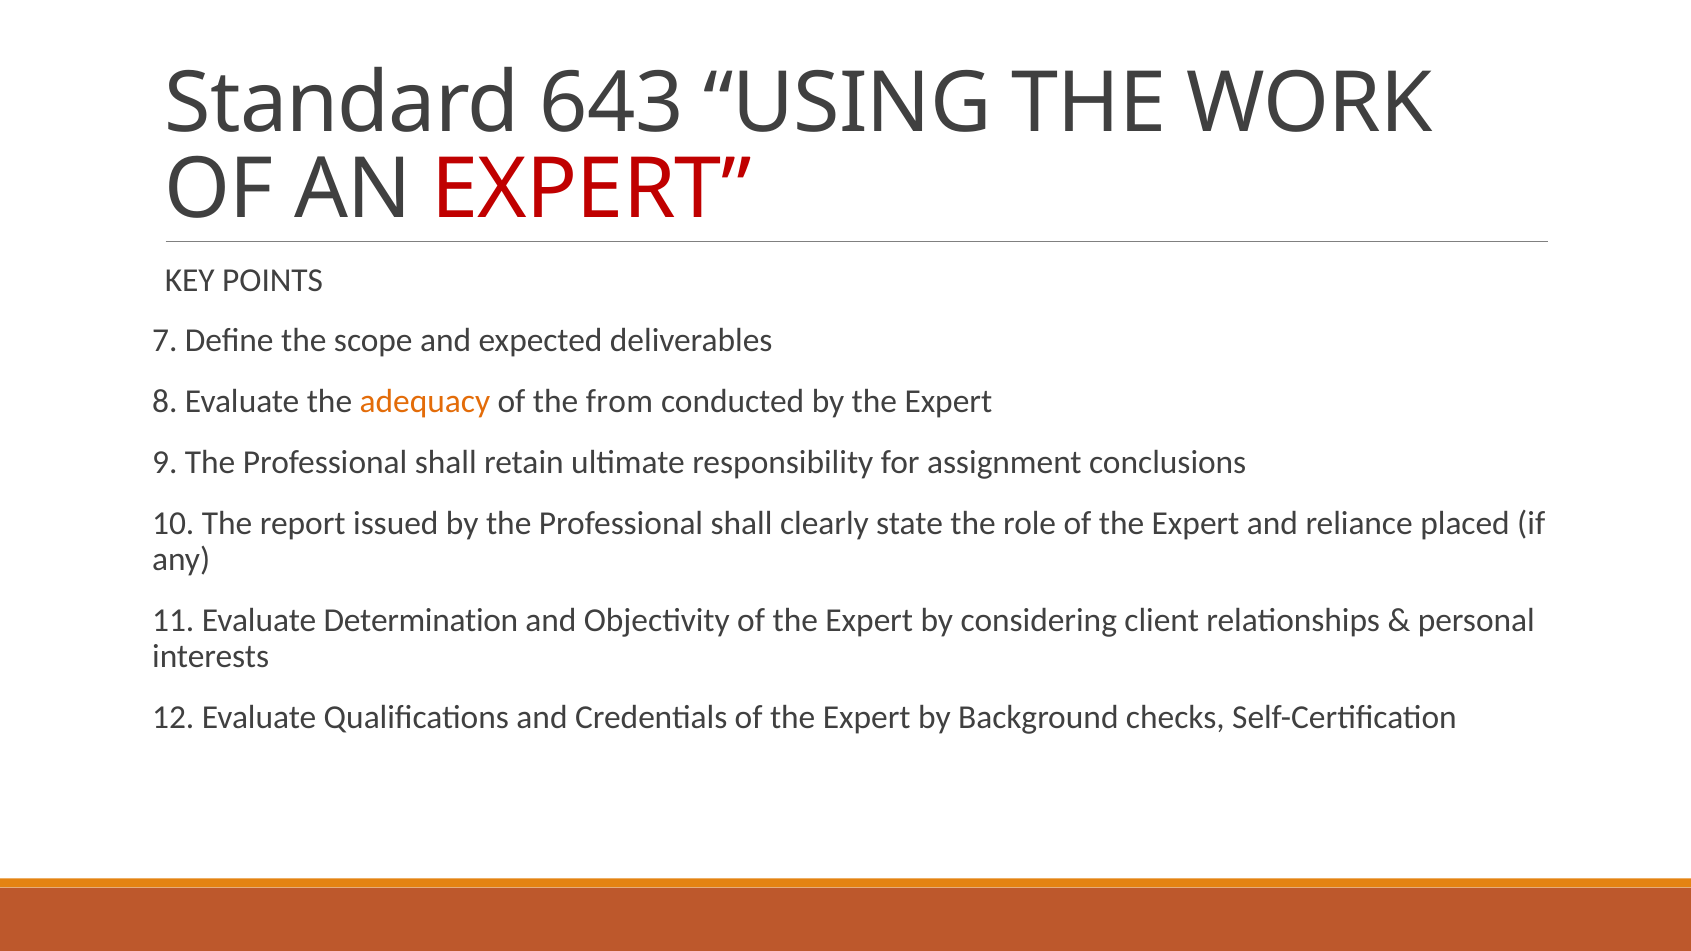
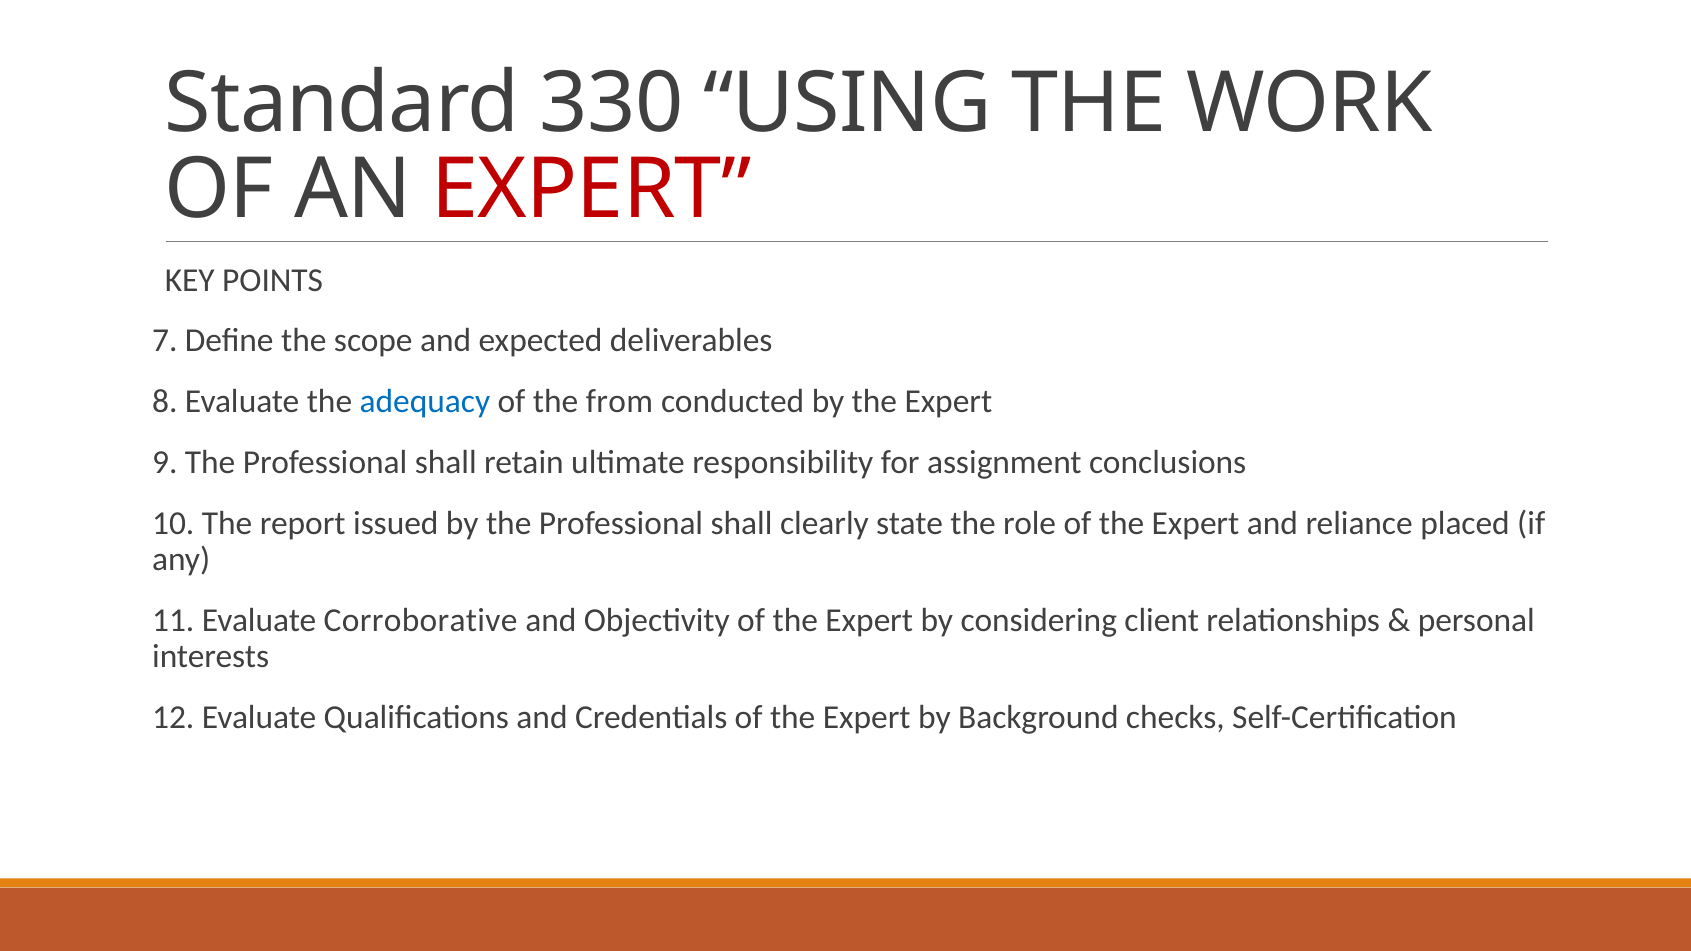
643: 643 -> 330
adequacy colour: orange -> blue
Determination: Determination -> Corroborative
